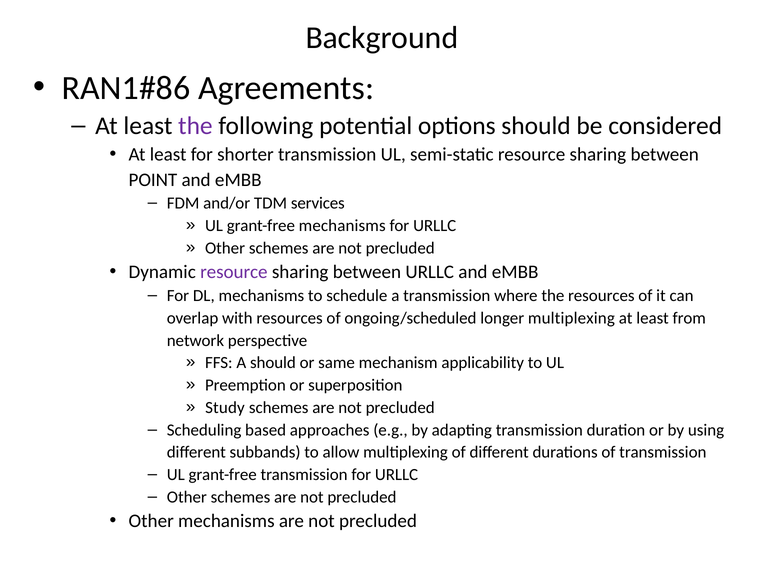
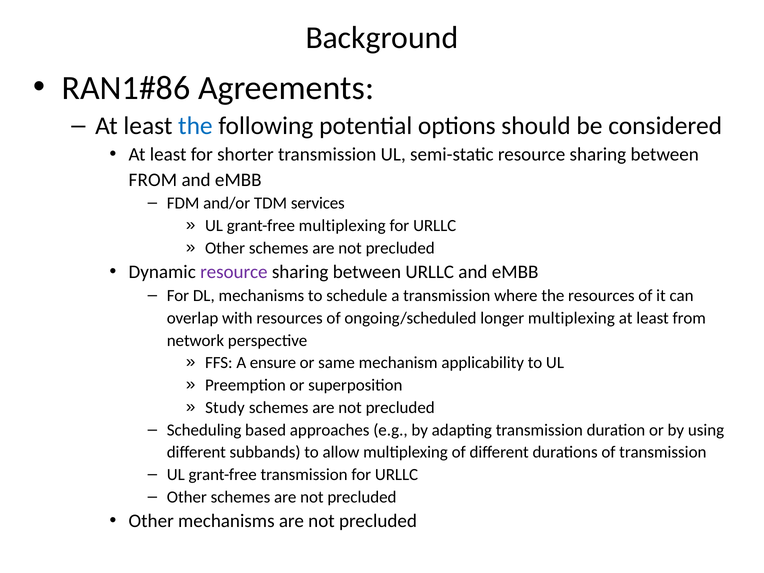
the at (195, 126) colour: purple -> blue
POINT at (153, 180): POINT -> FROM
grant-free mechanisms: mechanisms -> multiplexing
A should: should -> ensure
